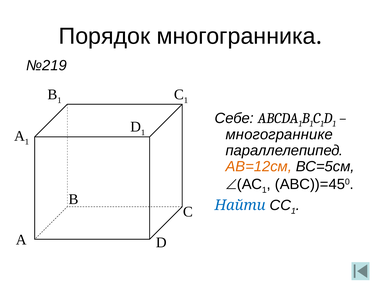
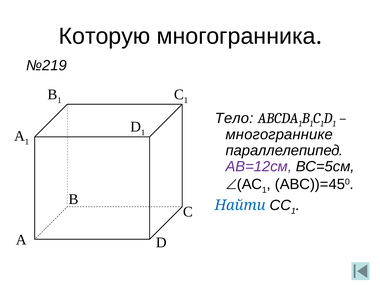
Порядок: Порядок -> Которую
Себе: Себе -> Тело
АВ=12см colour: orange -> purple
